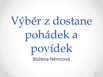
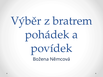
dostane: dostane -> bratrem
